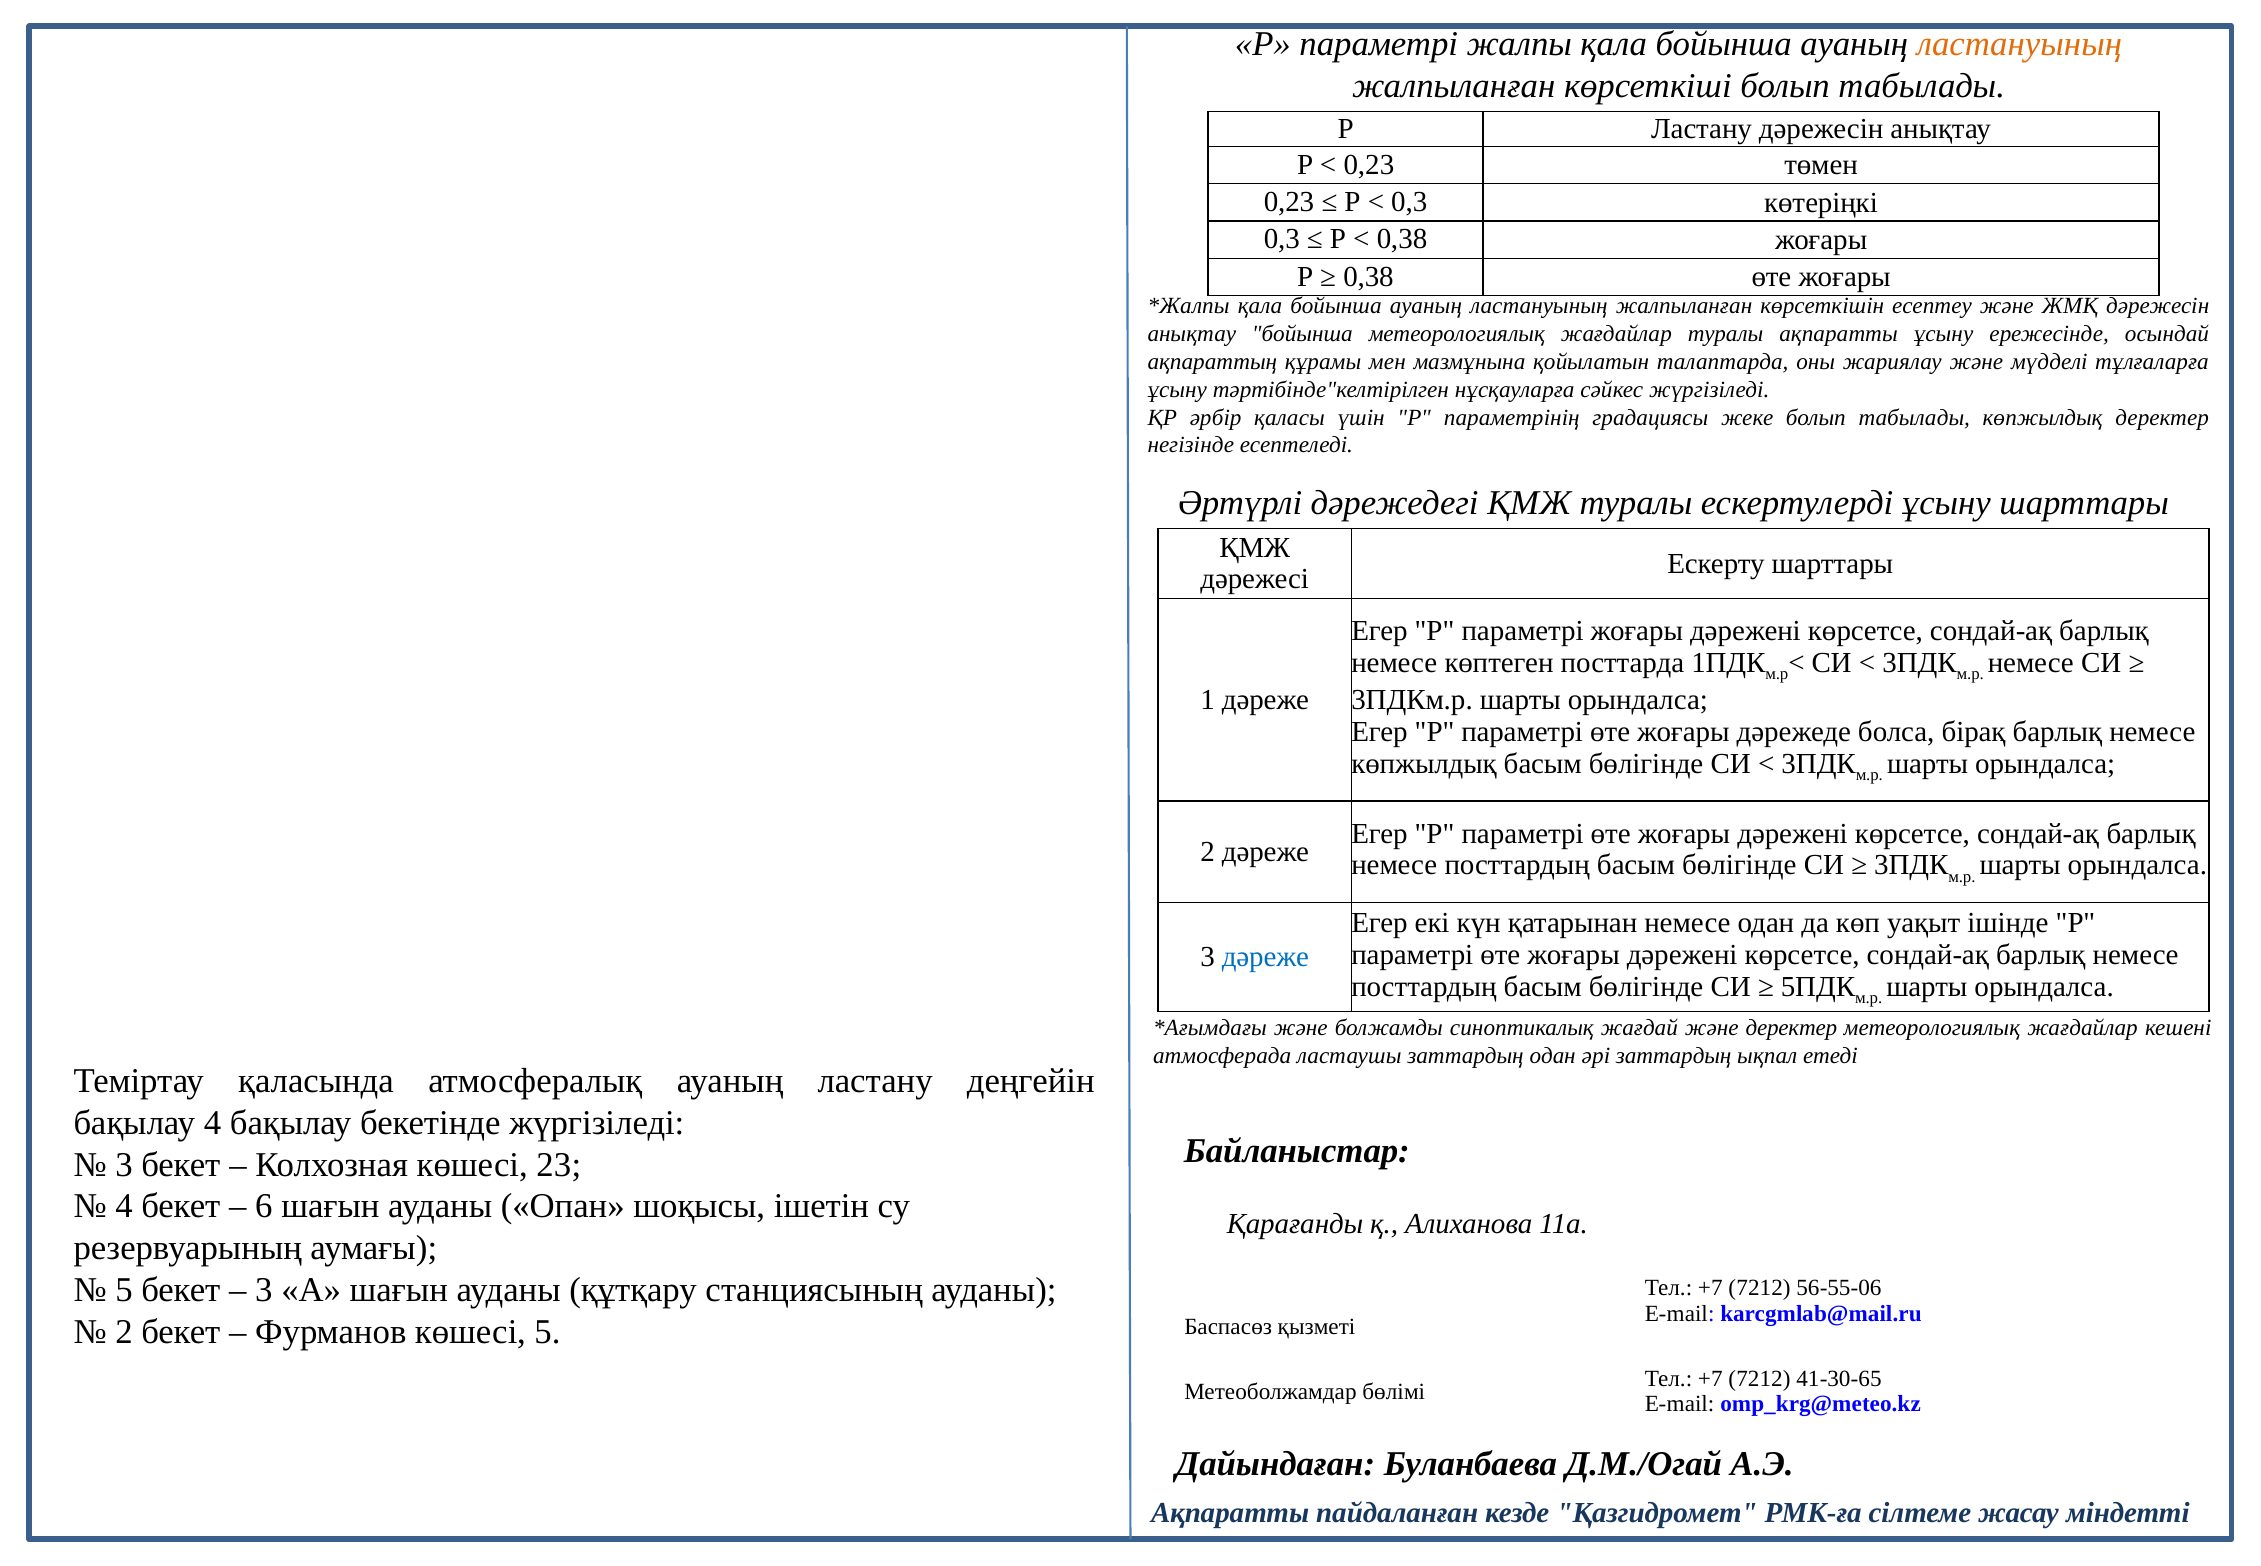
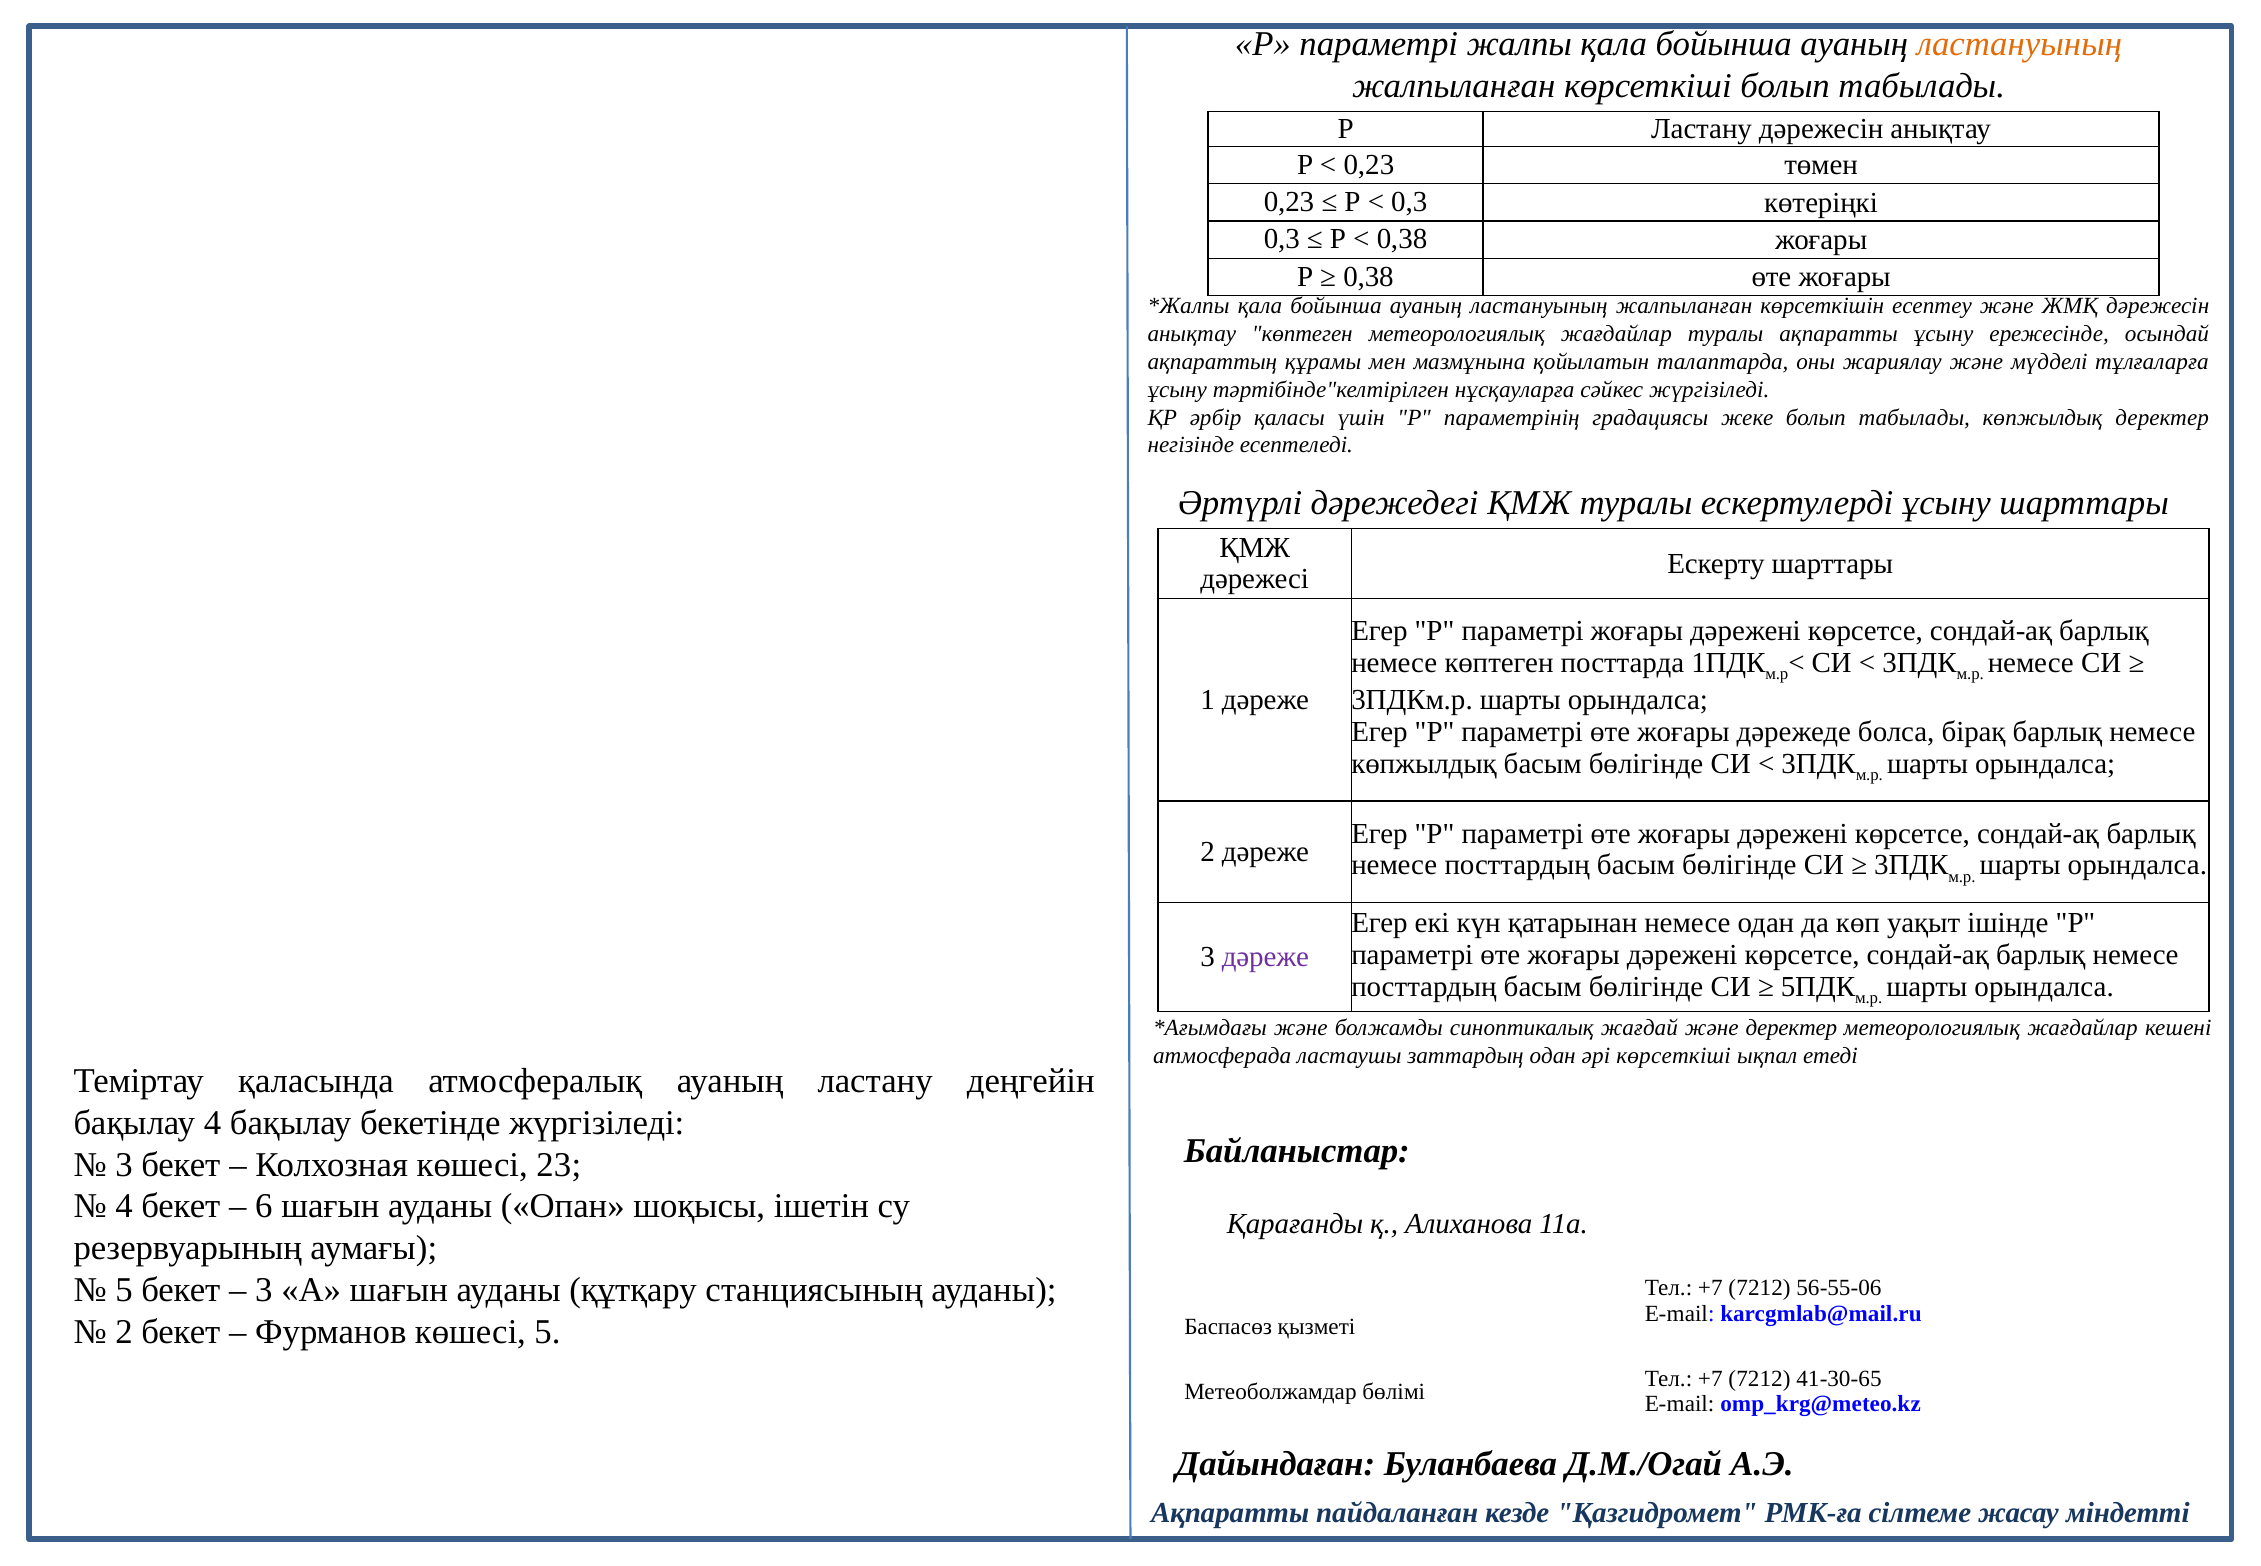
анықтау бойынша: бойынша -> көптеген
дәреже at (1265, 957) colour: blue -> purple
әрі заттардың: заттардың -> көрсеткіші
